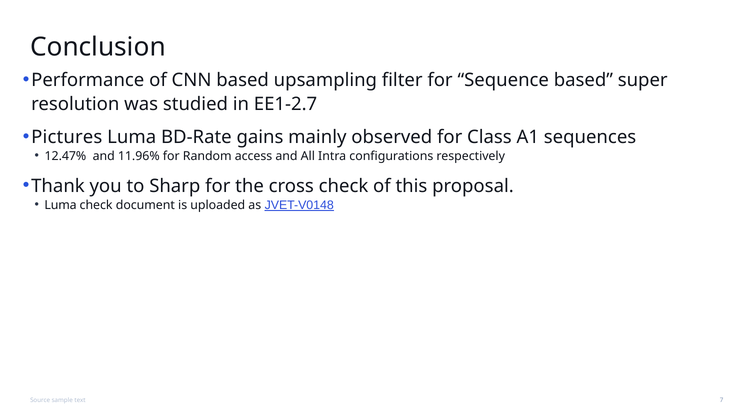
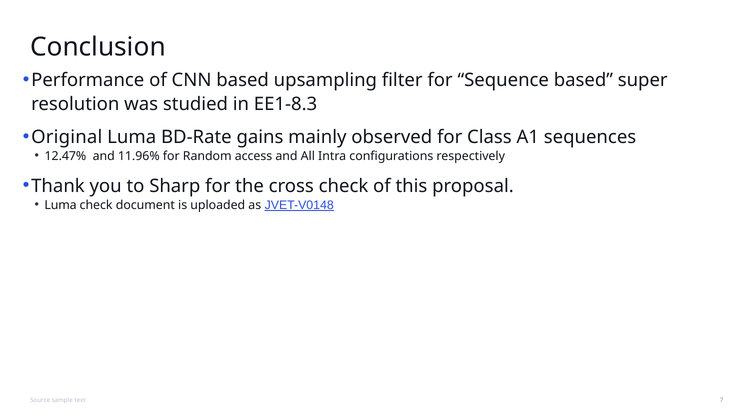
EE1-2.7: EE1-2.7 -> EE1-8.3
Pictures: Pictures -> Original
